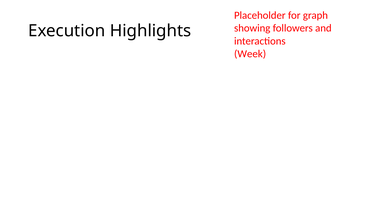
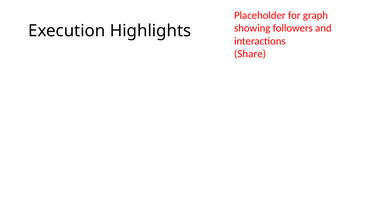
Week: Week -> Share
